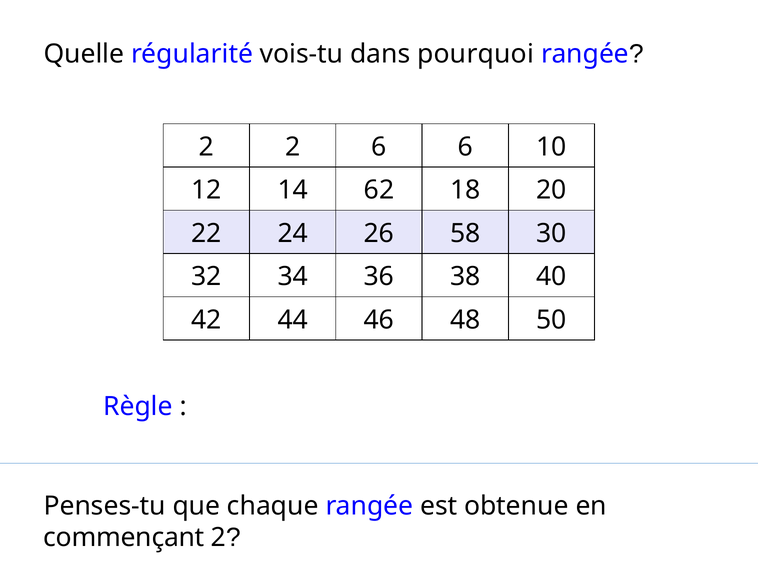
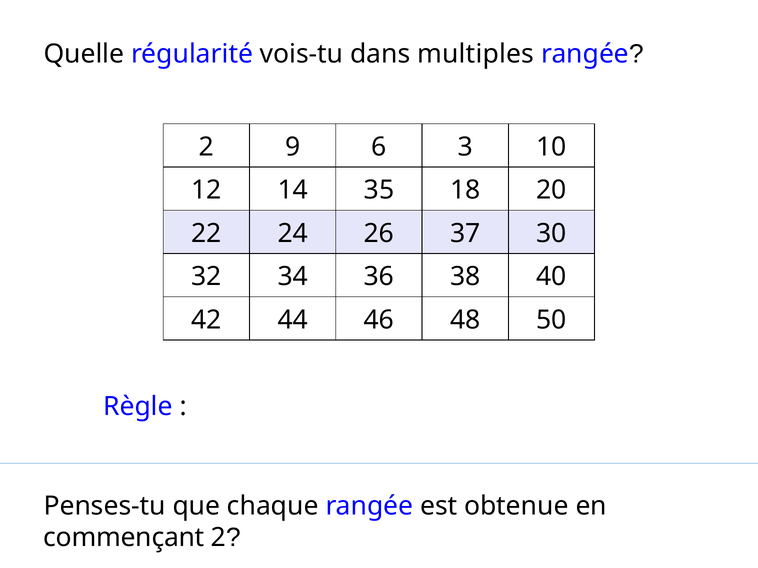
pourquoi: pourquoi -> multiples
2 2: 2 -> 9
6 6: 6 -> 3
62: 62 -> 35
58: 58 -> 37
